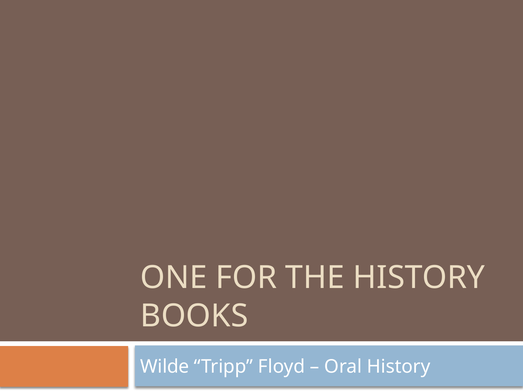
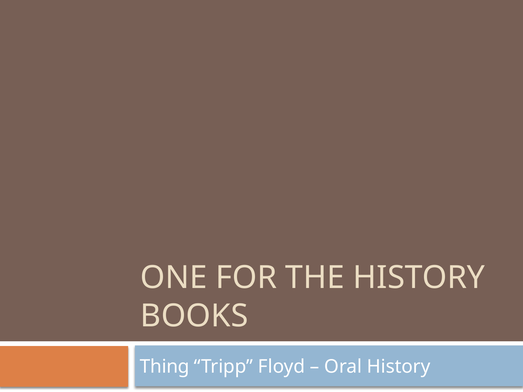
Wilde: Wilde -> Thing
